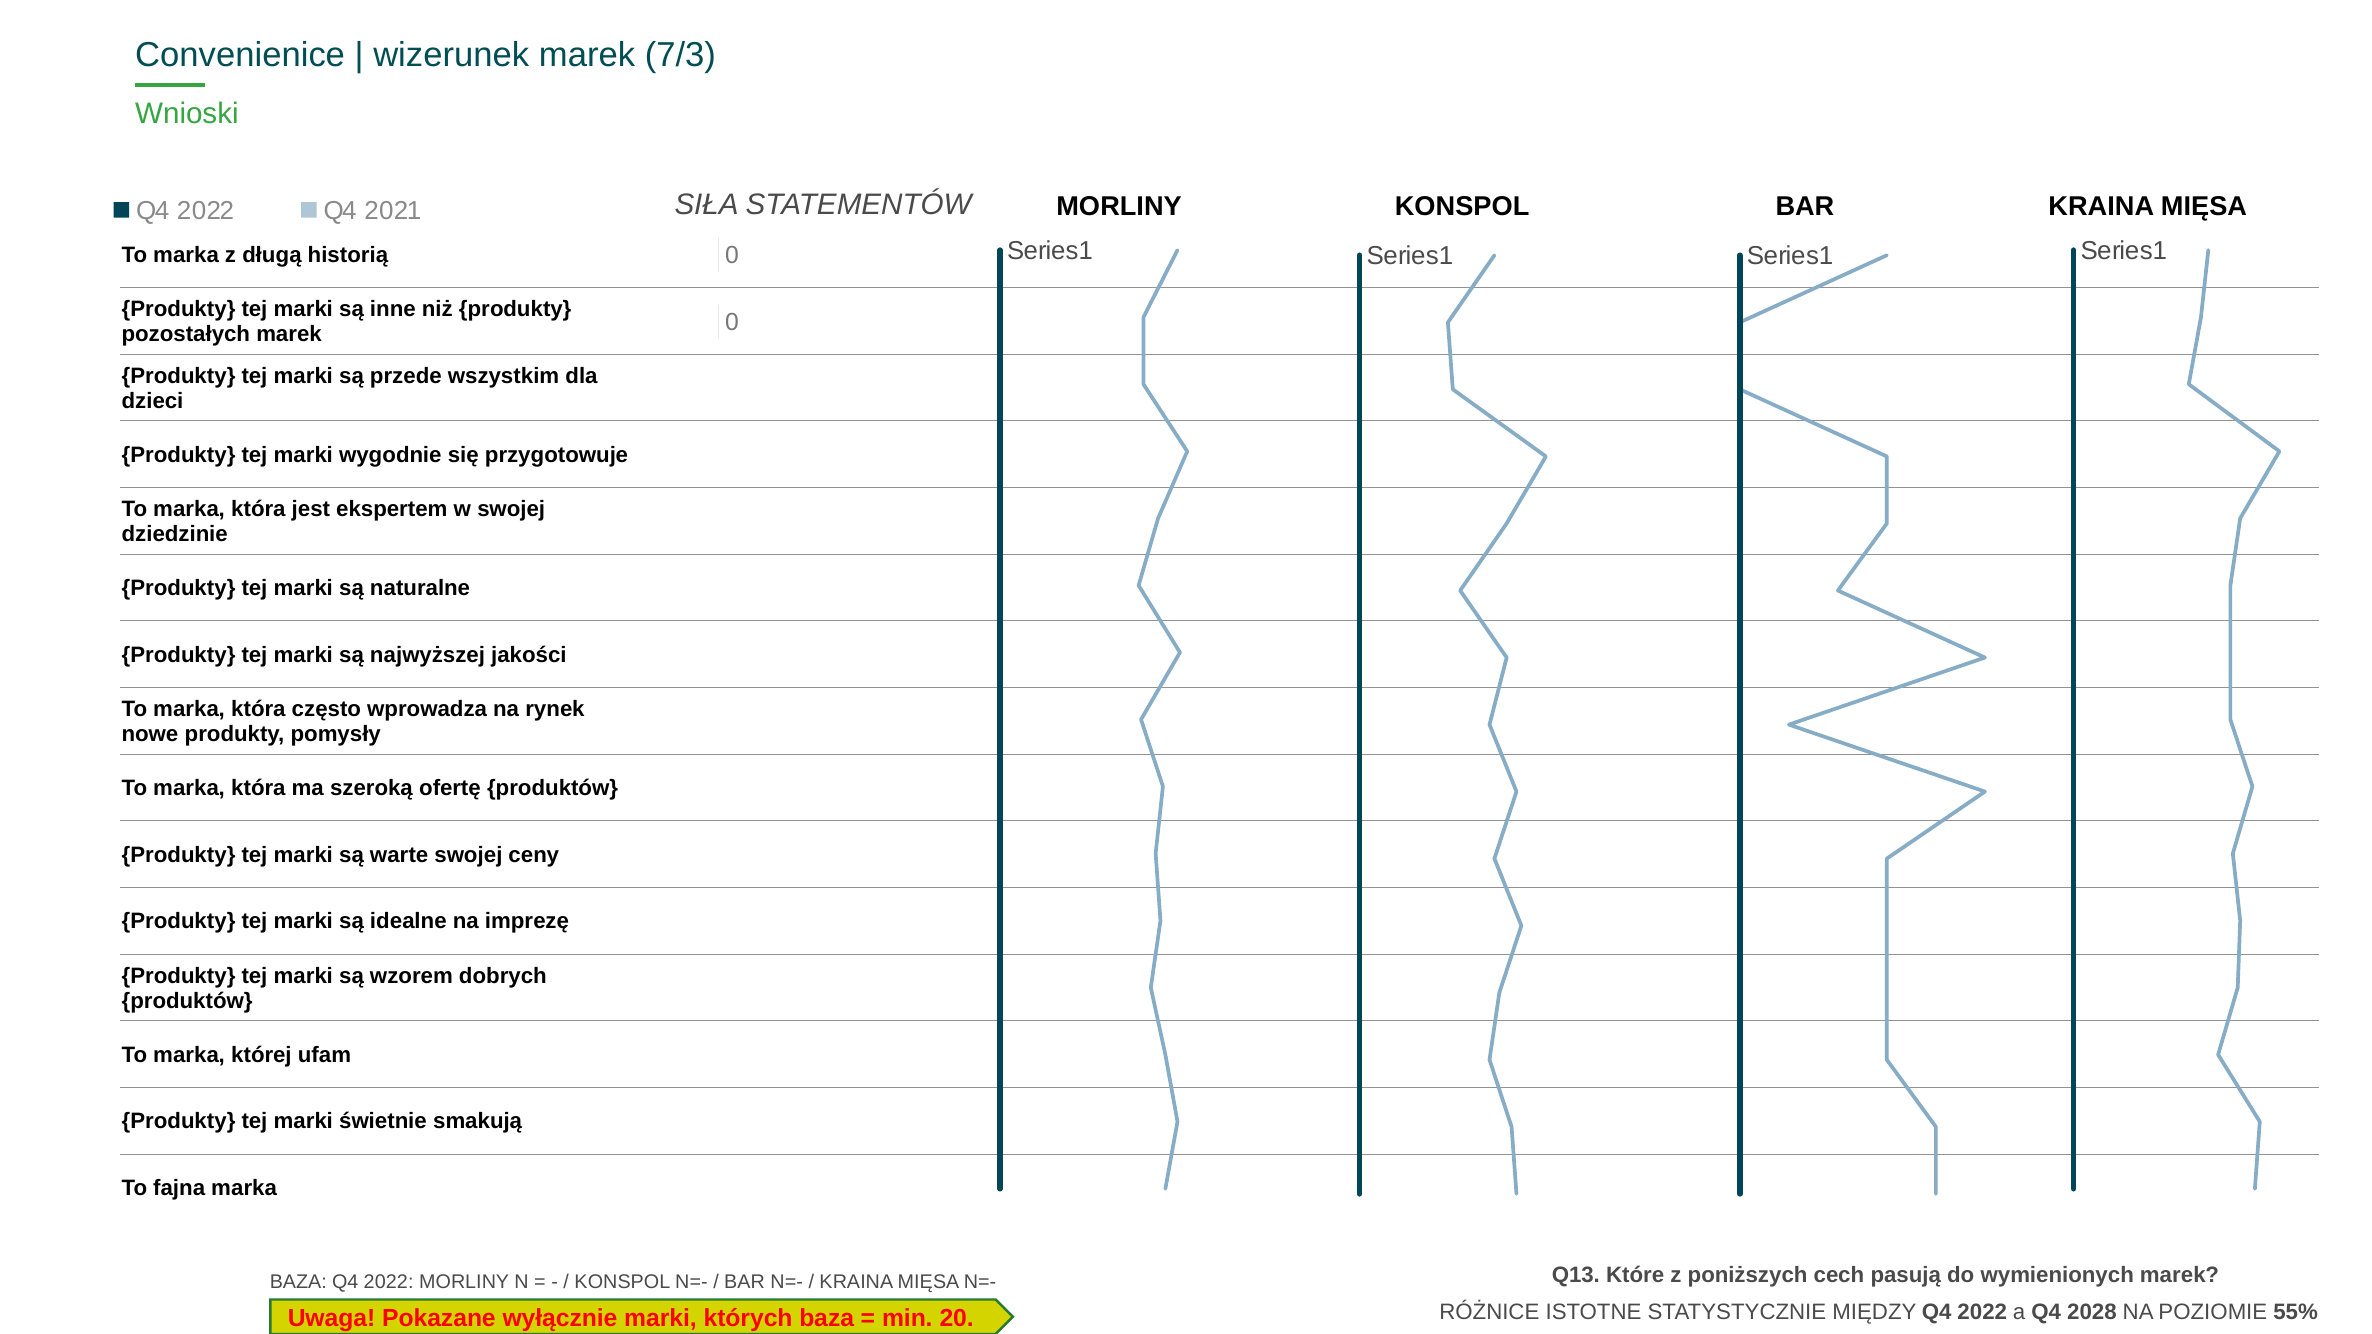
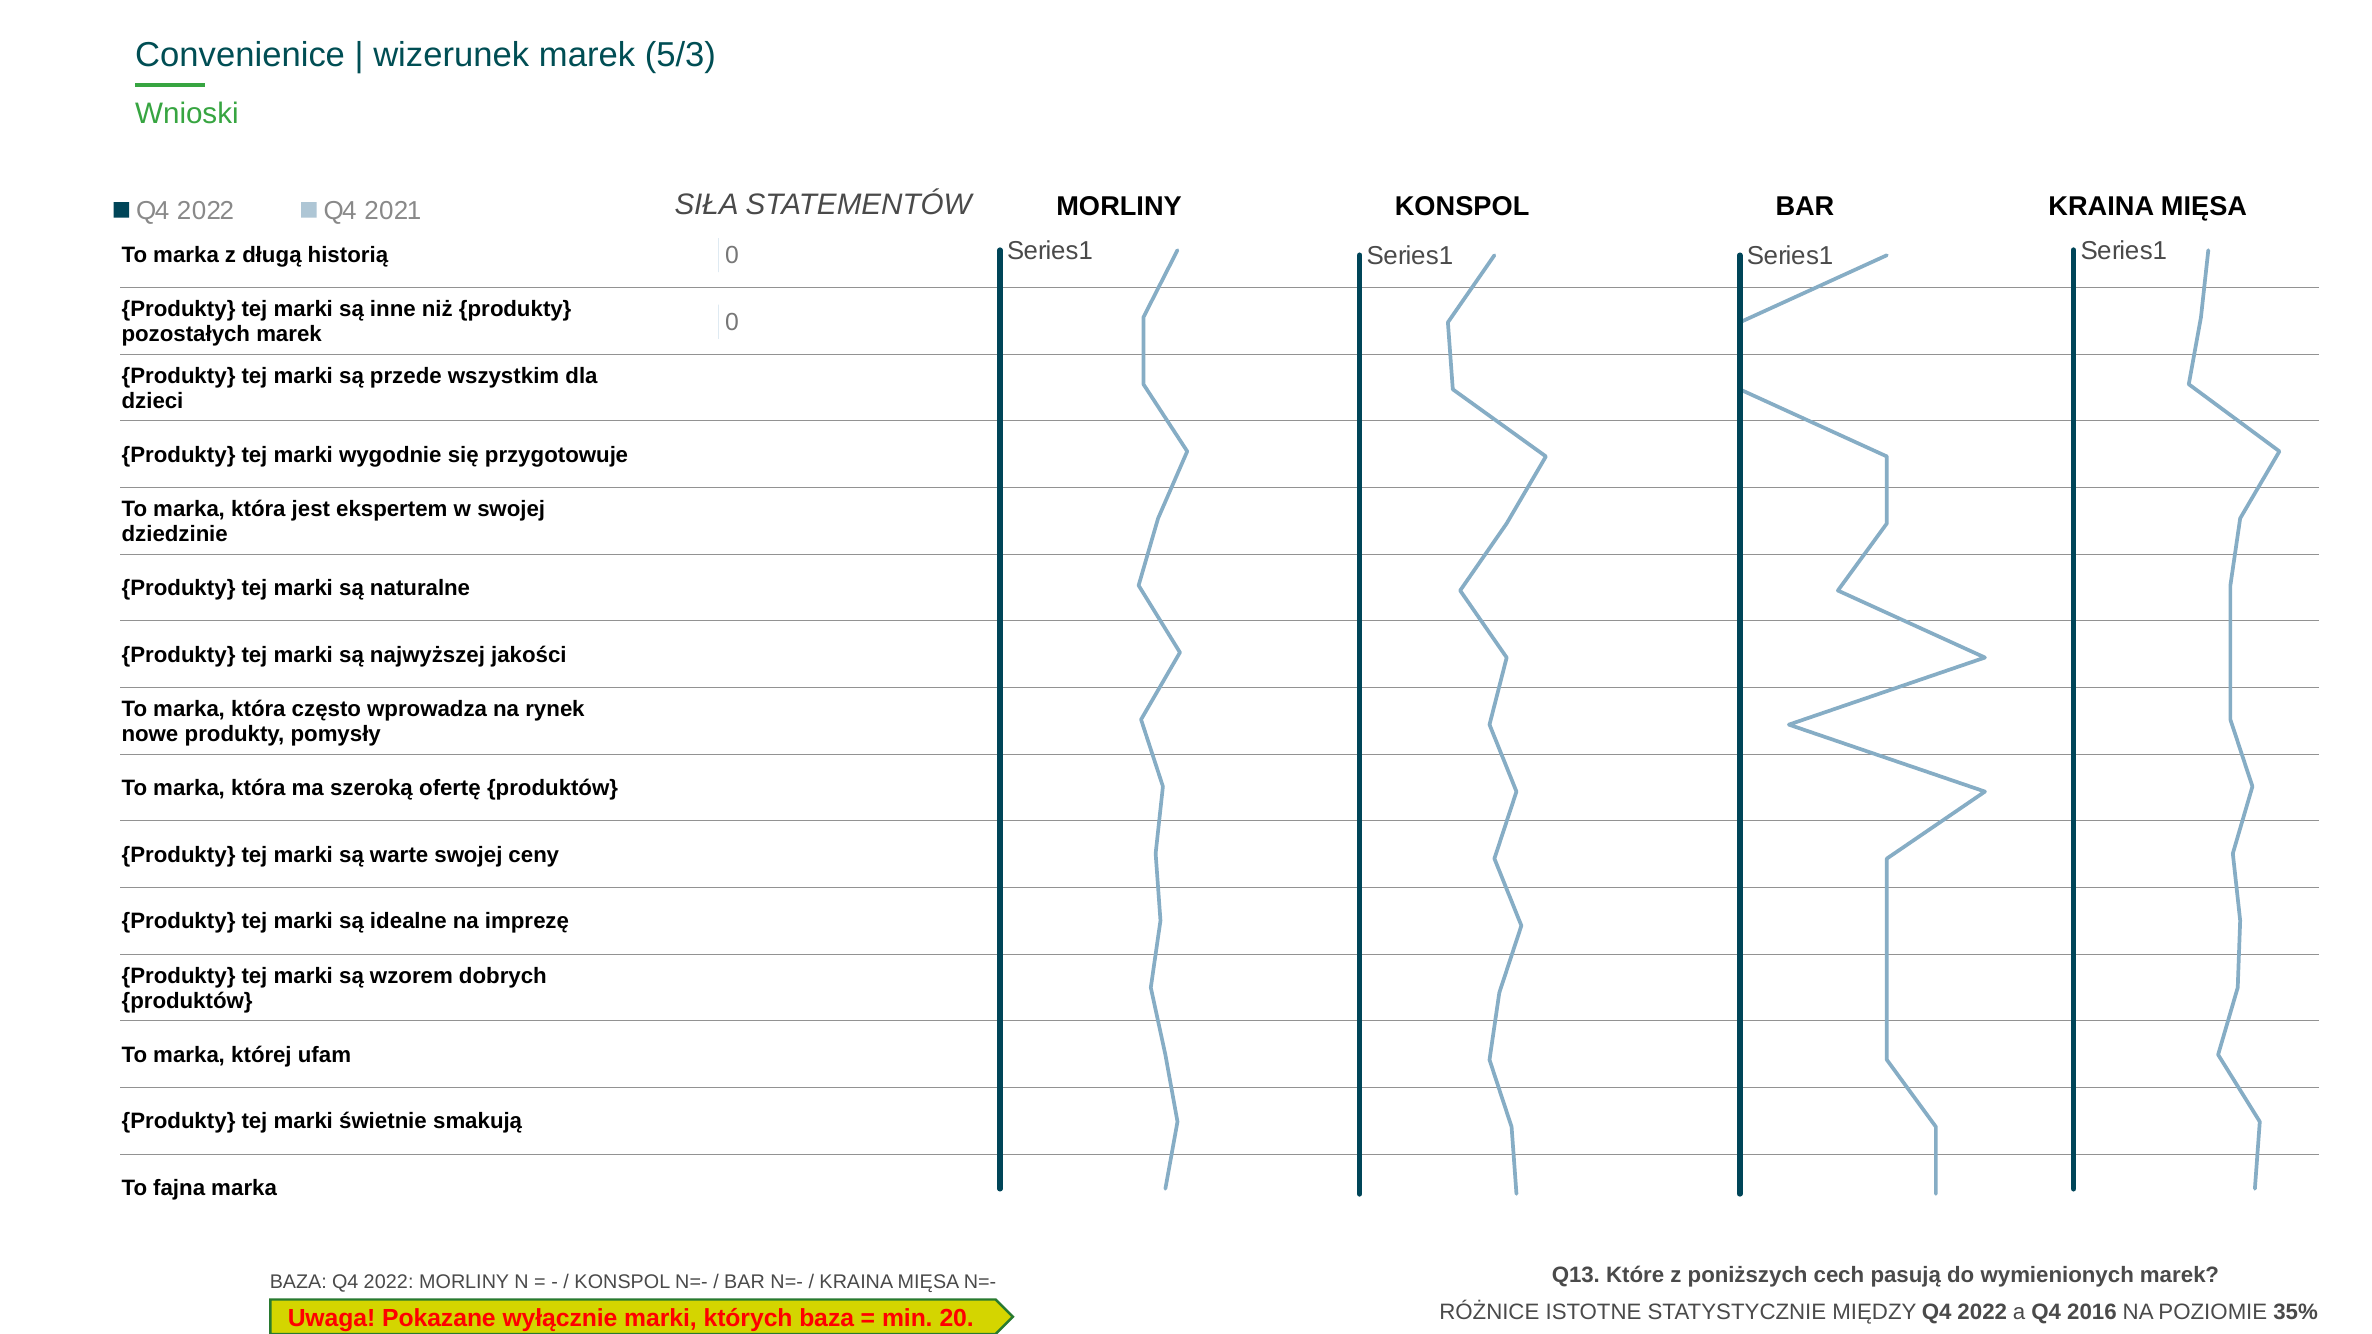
7/3: 7/3 -> 5/3
2028: 2028 -> 2016
55%: 55% -> 35%
